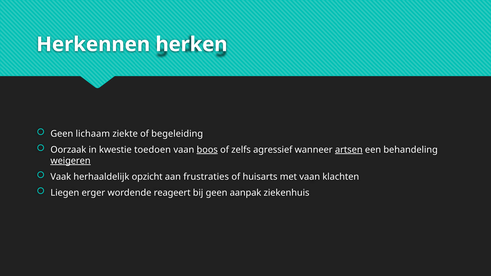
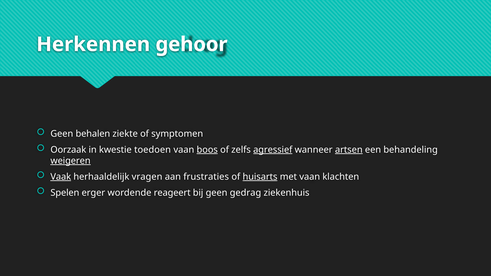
herken: herken -> gehoor
lichaam: lichaam -> behalen
begeleiding: begeleiding -> symptomen
agressief underline: none -> present
Vaak underline: none -> present
opzicht: opzicht -> vragen
huisarts underline: none -> present
Liegen: Liegen -> Spelen
aanpak: aanpak -> gedrag
